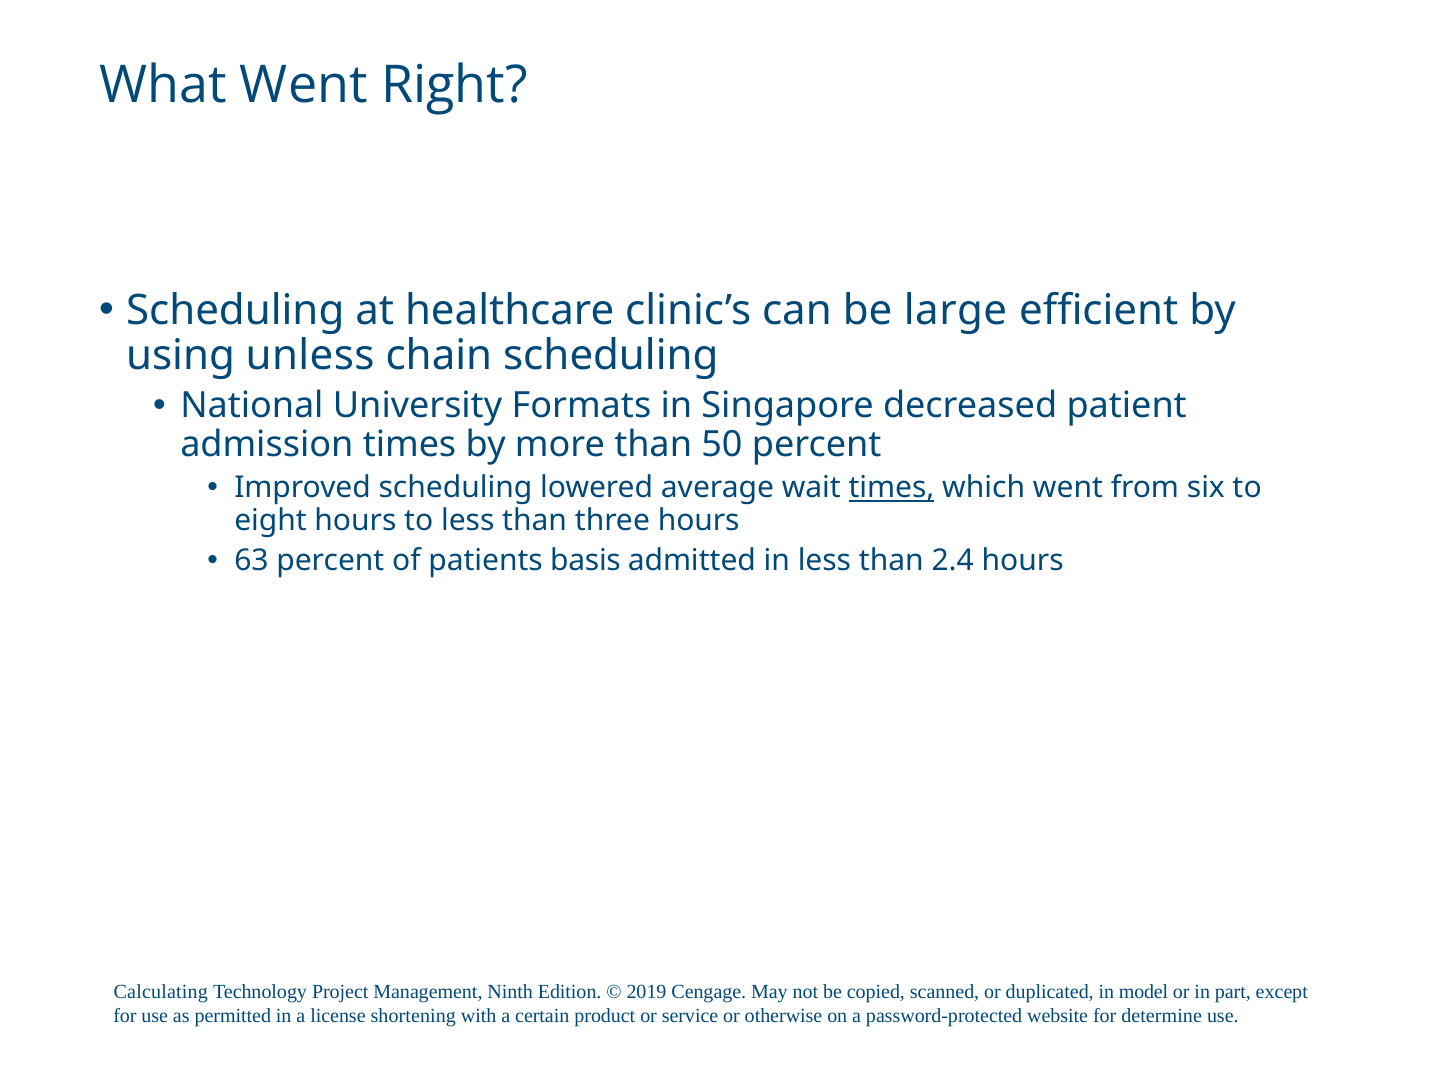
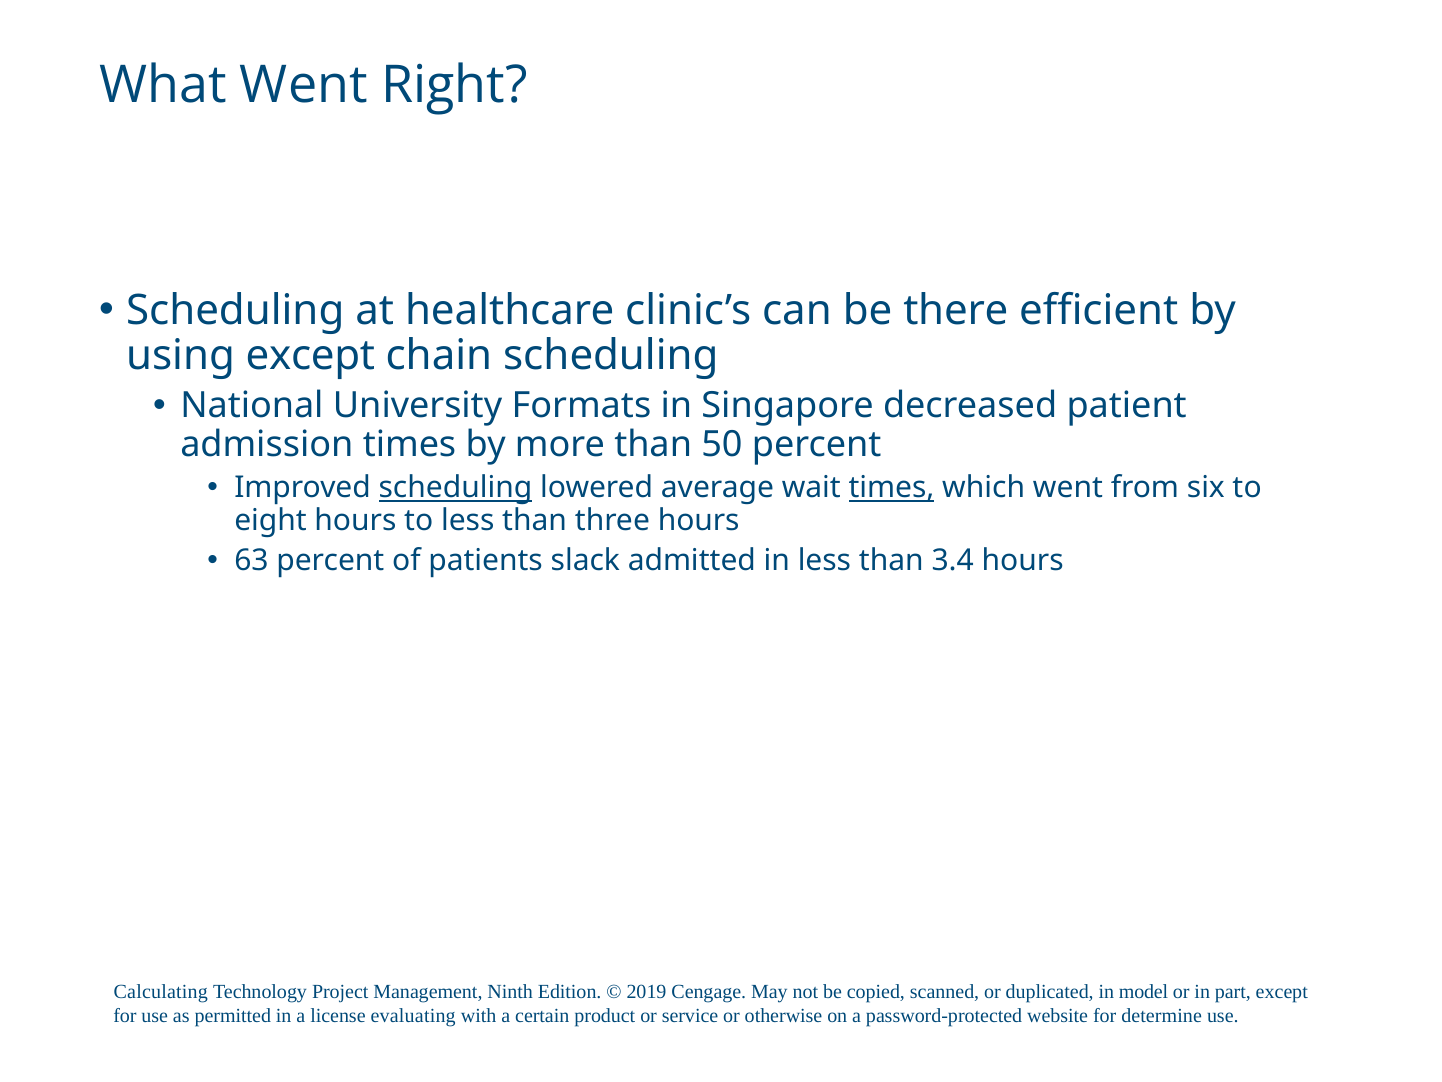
large: large -> there
using unless: unless -> except
scheduling at (456, 488) underline: none -> present
basis: basis -> slack
2.4: 2.4 -> 3.4
shortening: shortening -> evaluating
